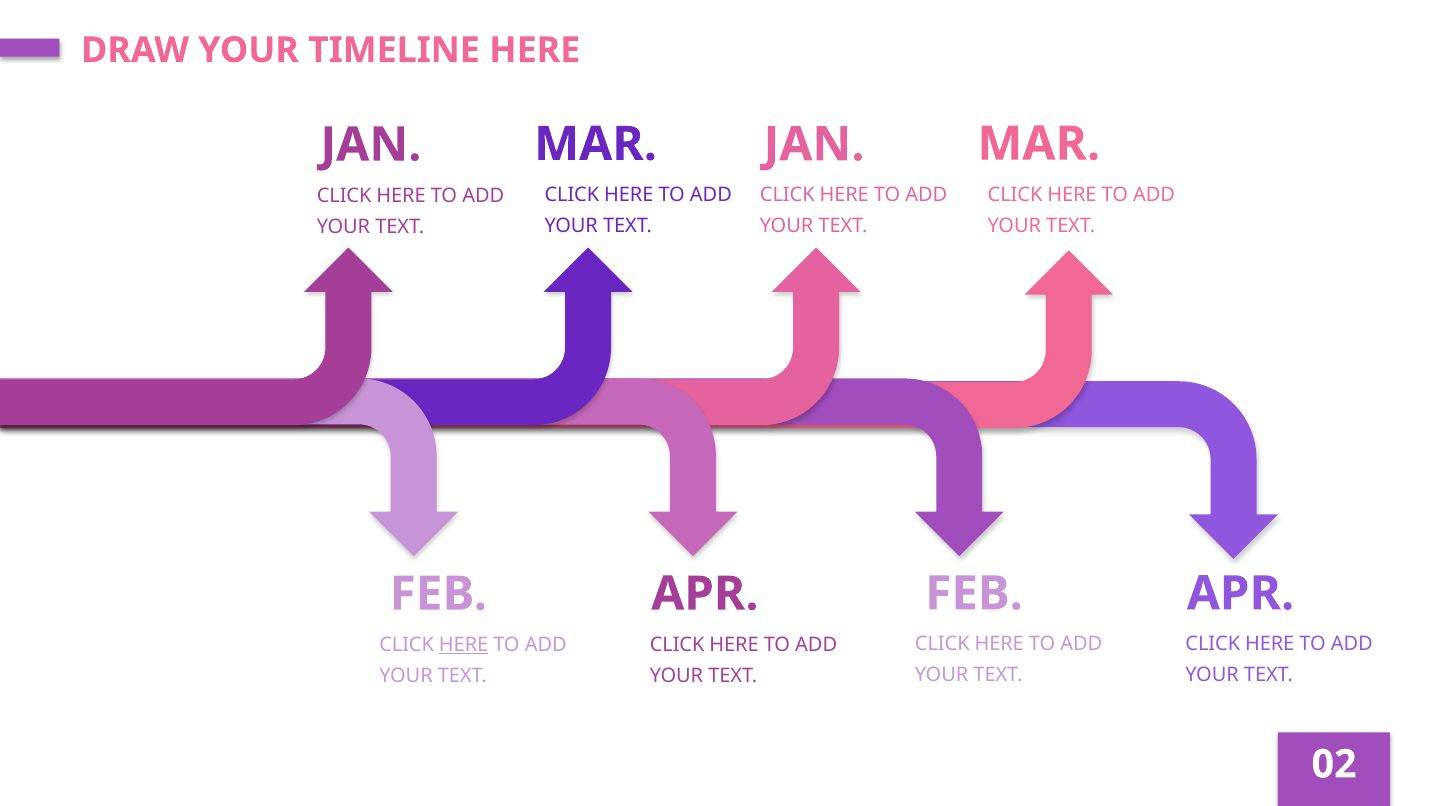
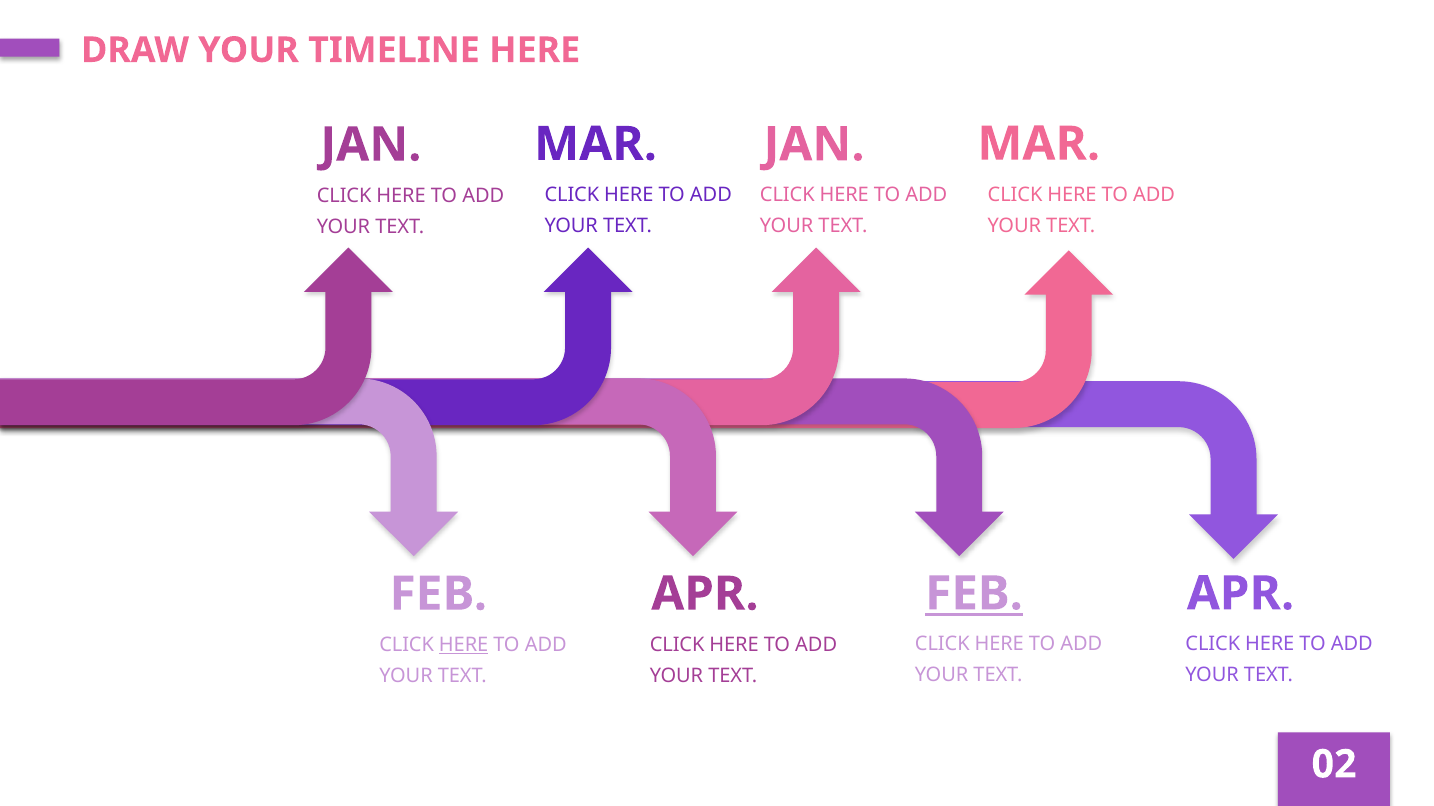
FEB at (974, 594) underline: none -> present
